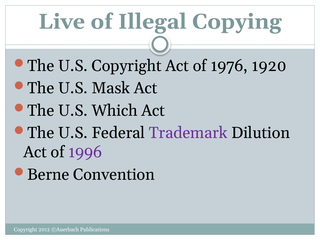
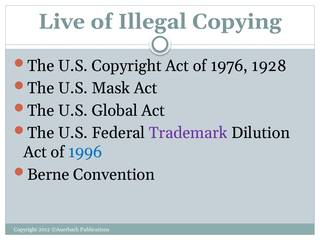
1920: 1920 -> 1928
Which: Which -> Global
1996 colour: purple -> blue
